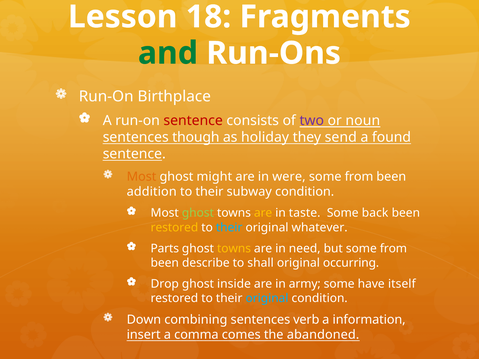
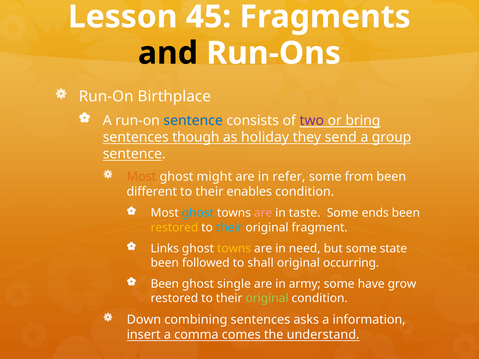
18: 18 -> 45
and colour: green -> black
sentence at (193, 121) colour: red -> blue
noun: noun -> bring
found: found -> group
were: were -> refer
addition: addition -> different
subway: subway -> enables
ghost at (198, 213) colour: light green -> light blue
are at (263, 213) colour: yellow -> pink
back: back -> ends
whatever: whatever -> fragment
Parts: Parts -> Links
but some from: from -> state
describe: describe -> followed
Drop at (165, 284): Drop -> Been
inside: inside -> single
itself: itself -> grow
original at (267, 298) colour: light blue -> light green
verb: verb -> asks
abandoned: abandoned -> understand
